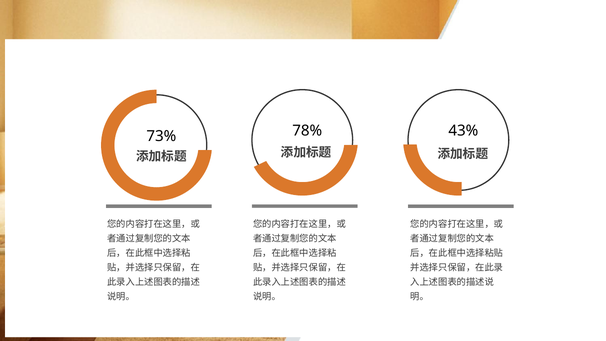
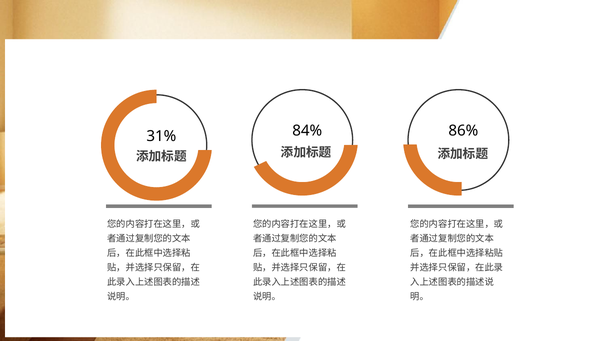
78%: 78% -> 84%
43%: 43% -> 86%
73%: 73% -> 31%
